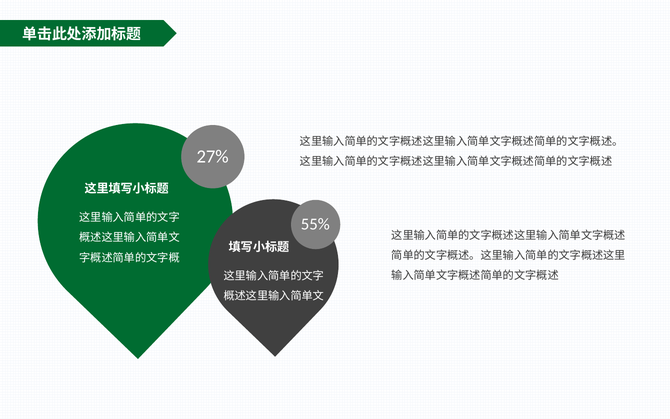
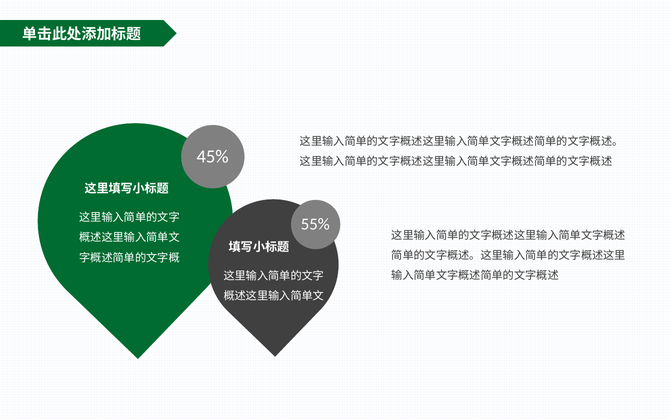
27%: 27% -> 45%
